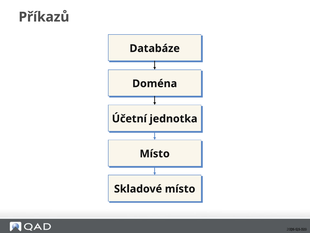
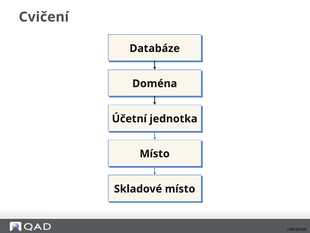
Příkazů: Příkazů -> Cvičení
